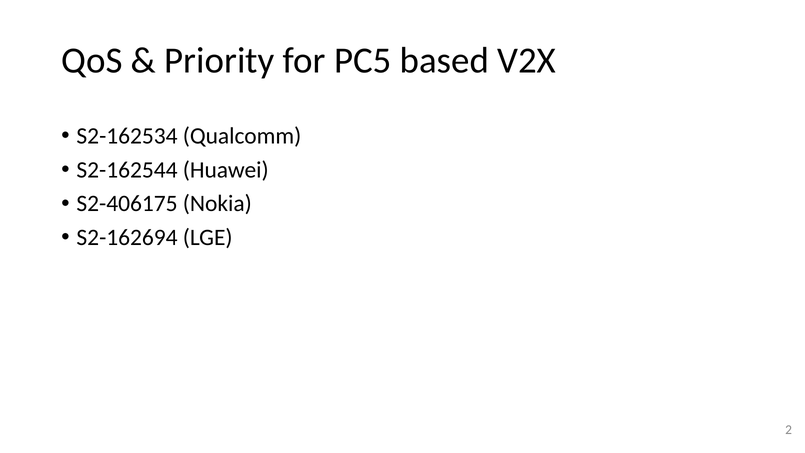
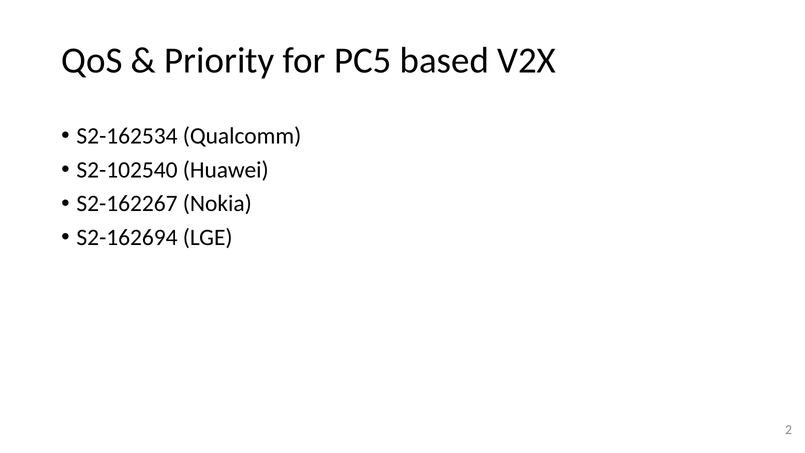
S2-162544: S2-162544 -> S2-102540
S2-406175: S2-406175 -> S2-162267
